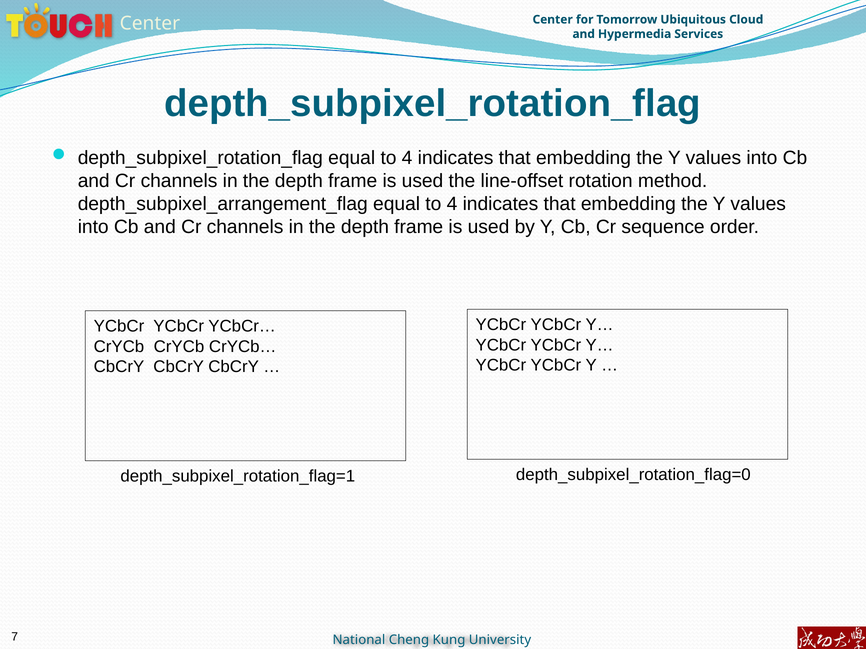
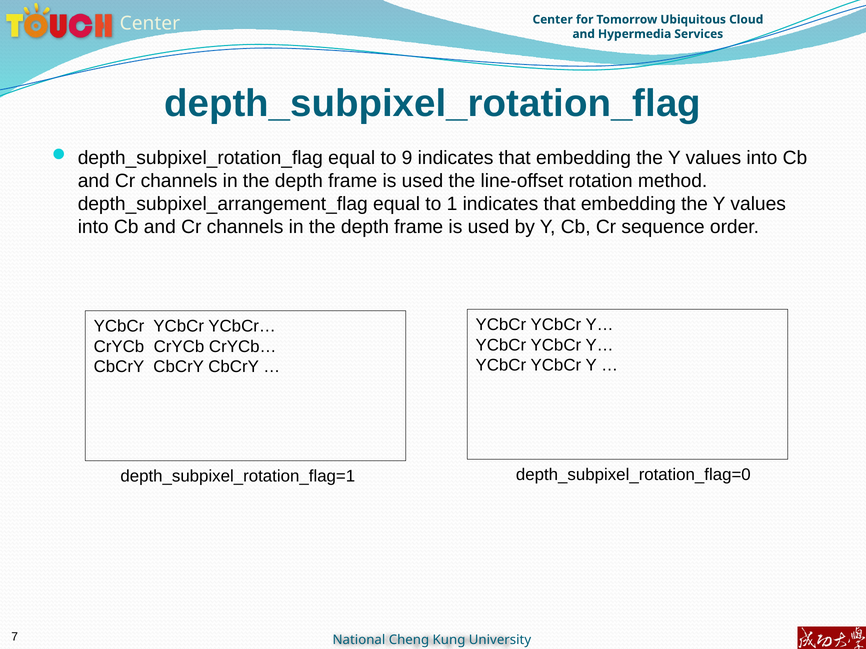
depth_subpixel_rotation_flag equal to 4: 4 -> 9
depth_subpixel_arrangement_flag equal to 4: 4 -> 1
